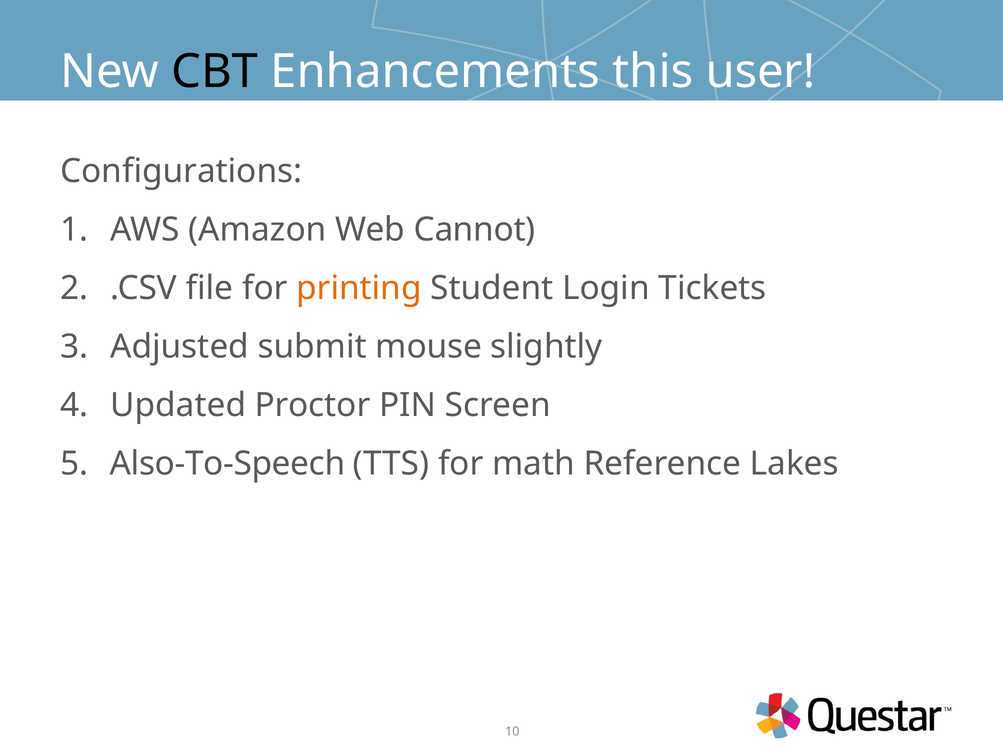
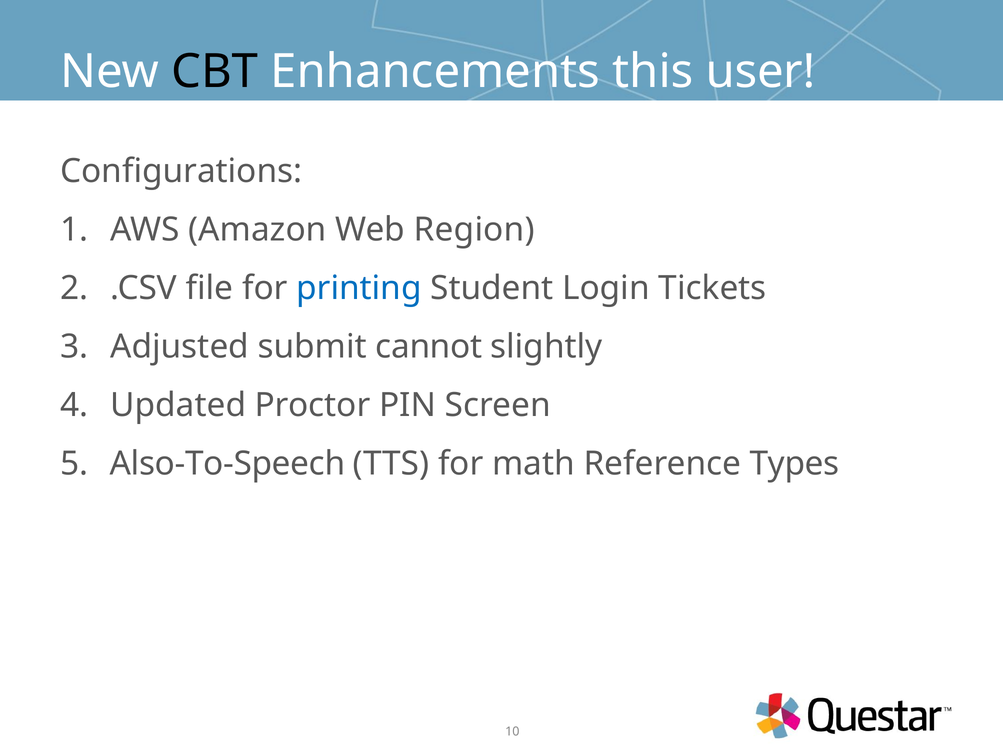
Cannot: Cannot -> Region
printing colour: orange -> blue
mouse: mouse -> cannot
Lakes: Lakes -> Types
